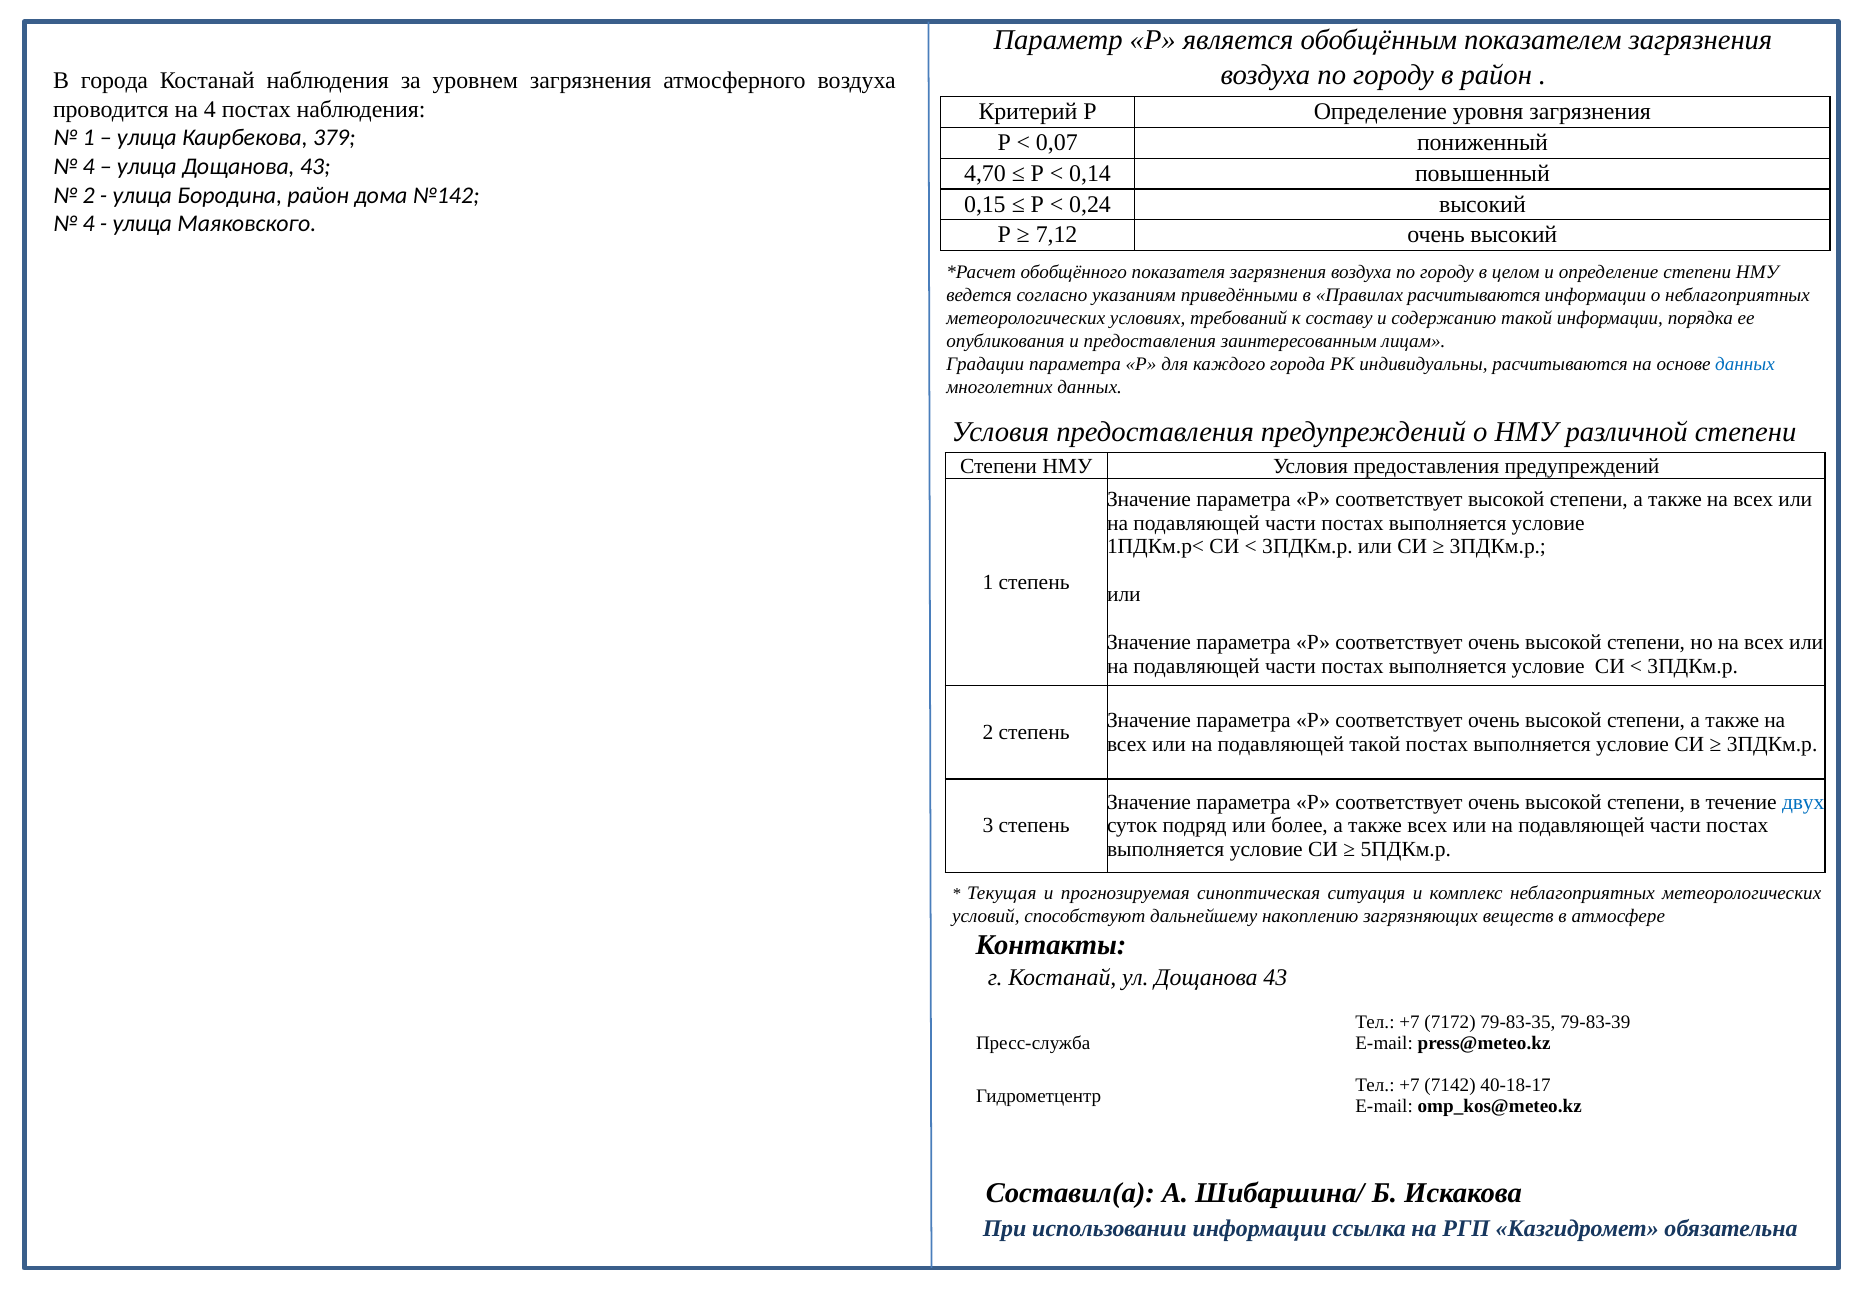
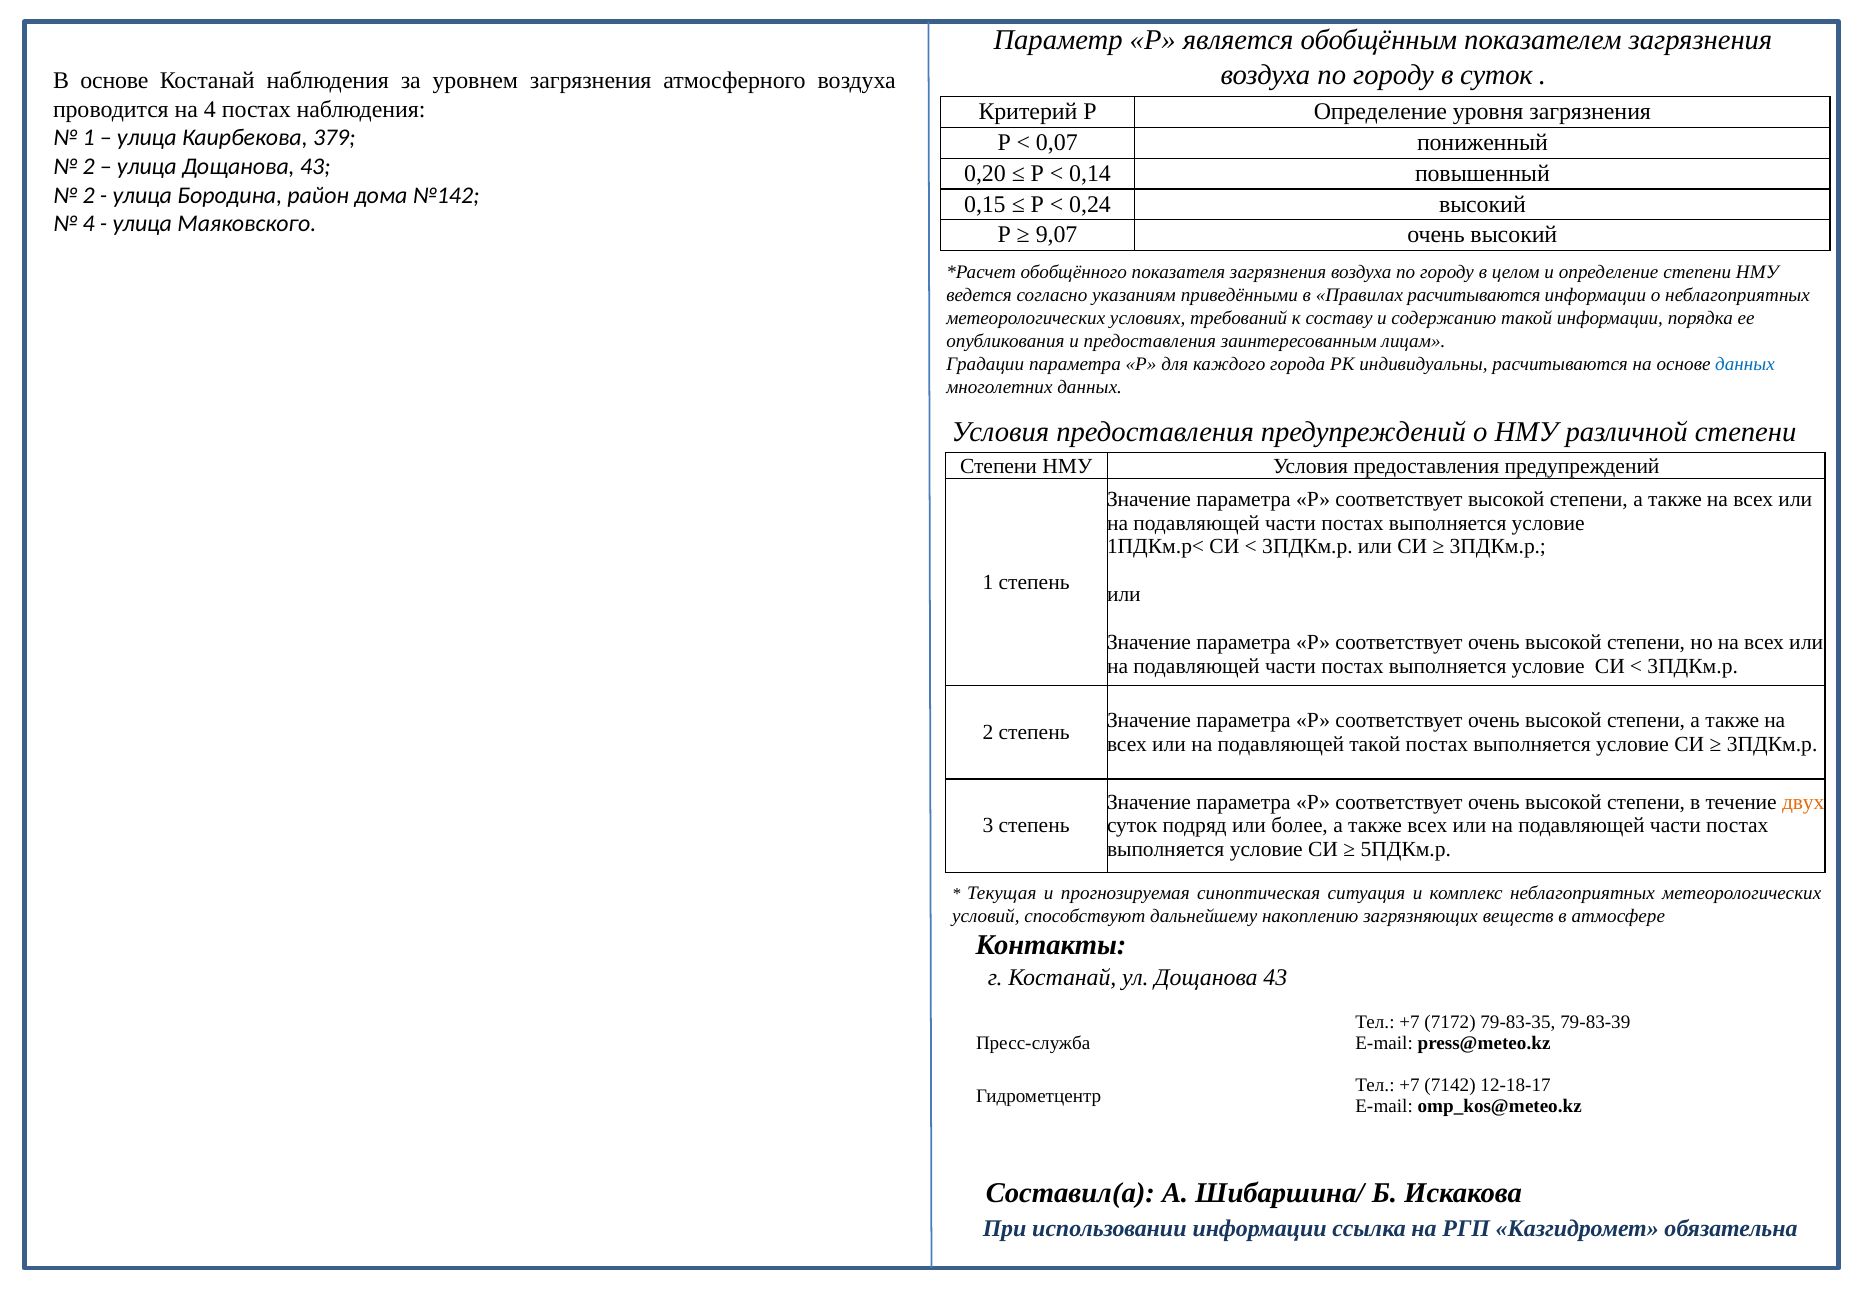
в район: район -> суток
В города: города -> основе
4 at (89, 167): 4 -> 2
4,70: 4,70 -> 0,20
7,12: 7,12 -> 9,07
двух colour: blue -> orange
40-18-17: 40-18-17 -> 12-18-17
